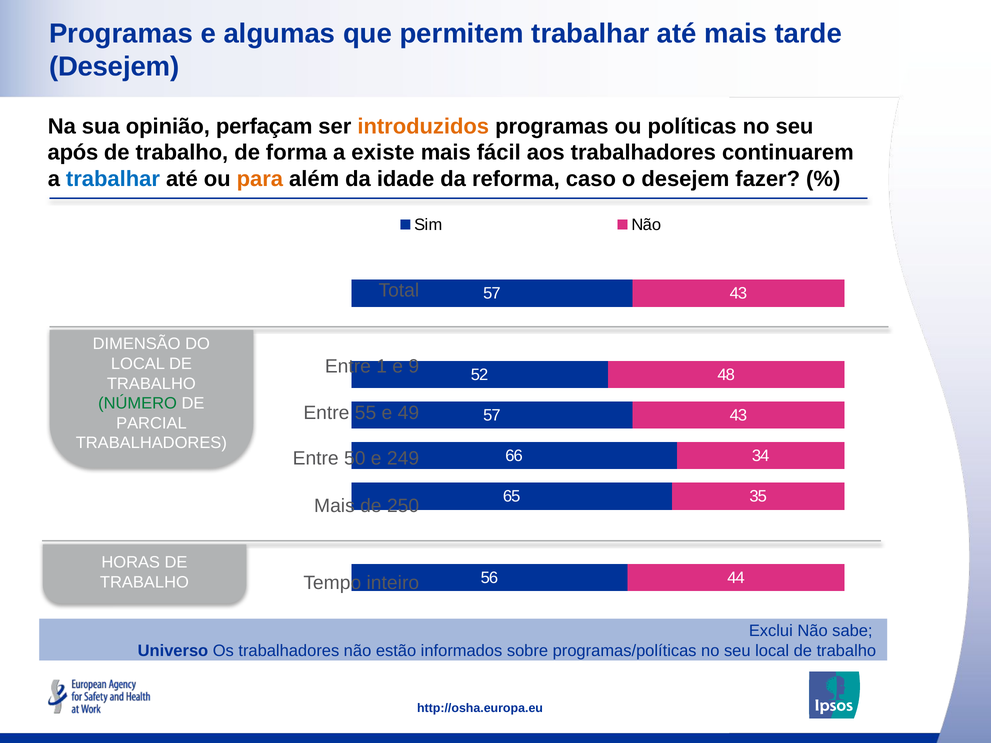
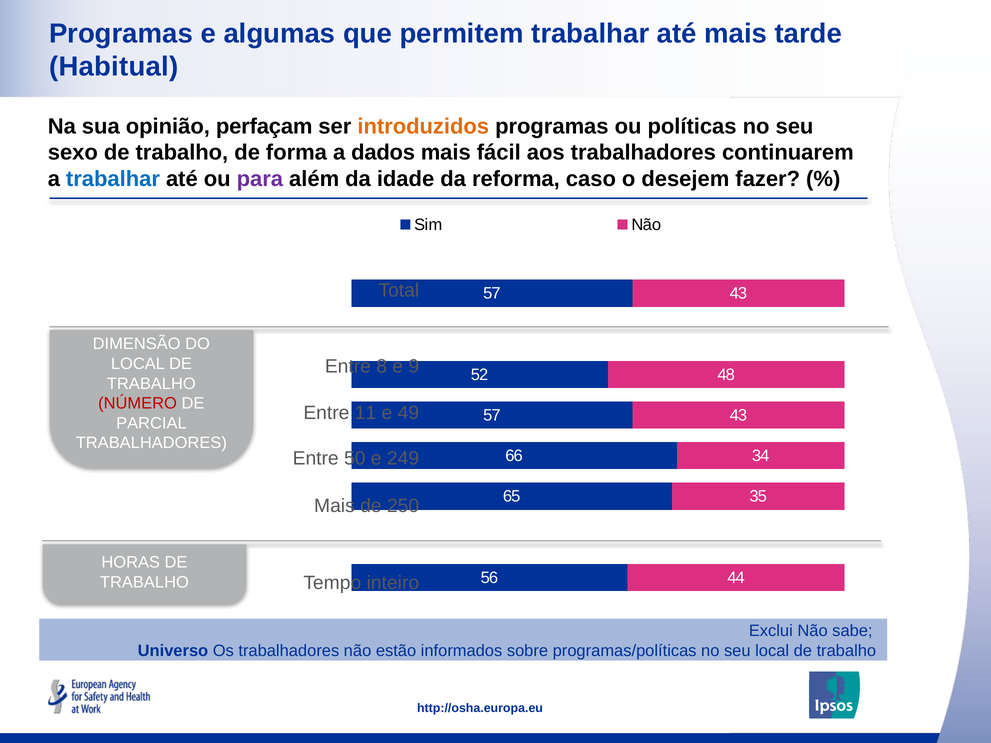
Desejem at (114, 67): Desejem -> Habitual
após: após -> sexo
existe: existe -> dados
para colour: orange -> purple
1: 1 -> 8
NÚMERO colour: green -> red
55: 55 -> 11
